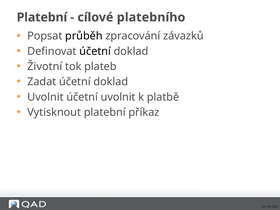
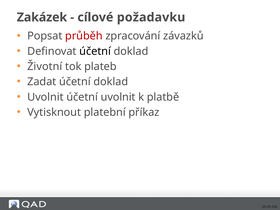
Platební at (42, 17): Platební -> Zakázek
platebního: platebního -> požadavku
průběh colour: black -> red
